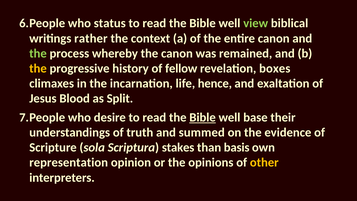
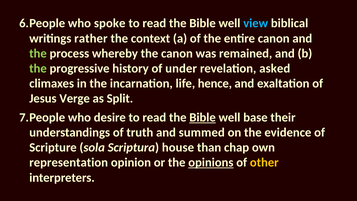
status: status -> spoke
view colour: light green -> light blue
the at (38, 68) colour: yellow -> light green
fellow: fellow -> under
boxes: boxes -> asked
Blood: Blood -> Verge
stakes: stakes -> house
basis: basis -> chap
opinions underline: none -> present
